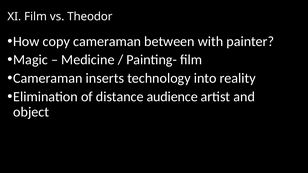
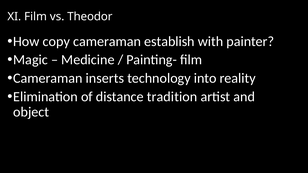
between: between -> establish
audience: audience -> tradition
